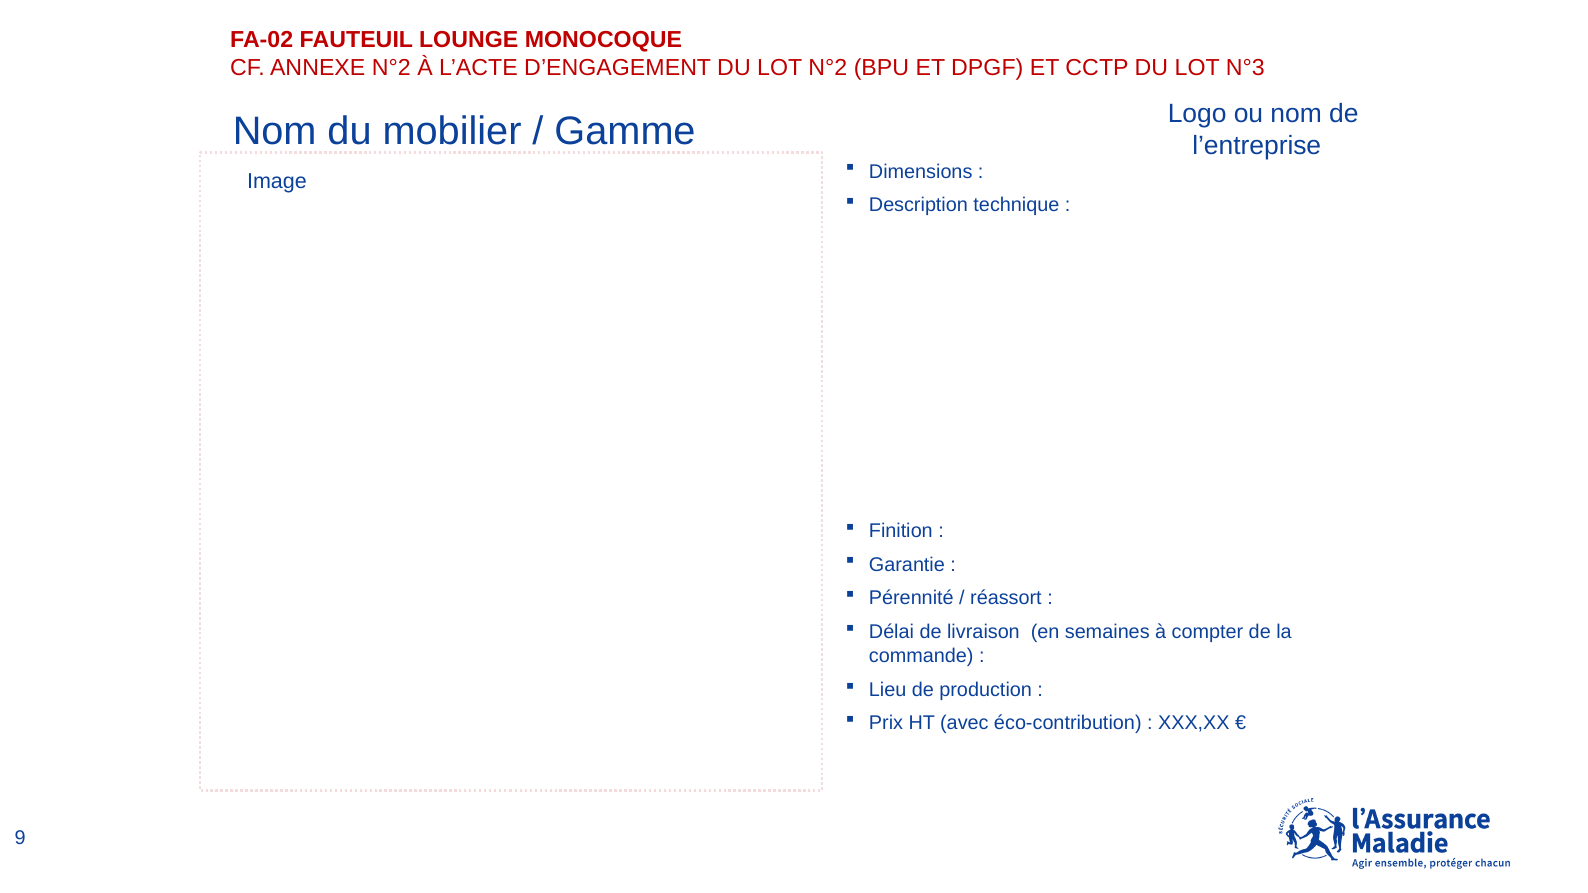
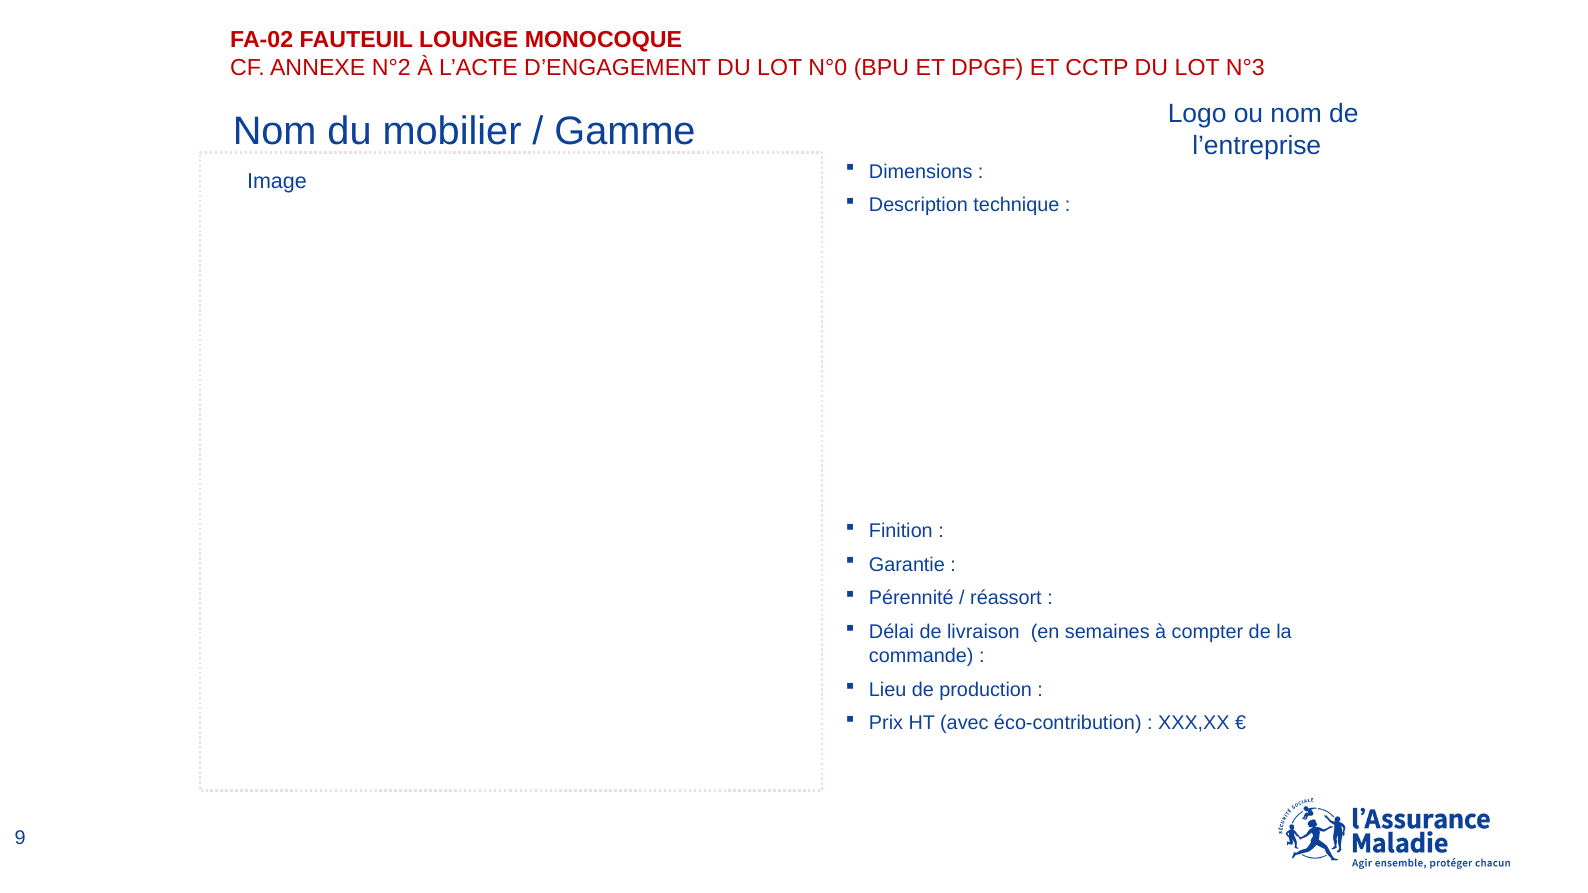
LOT N°2: N°2 -> N°0
